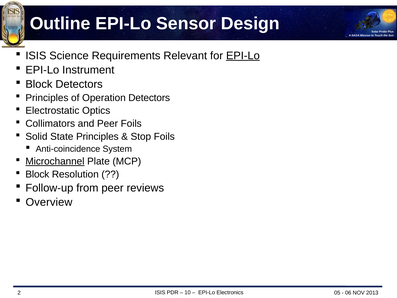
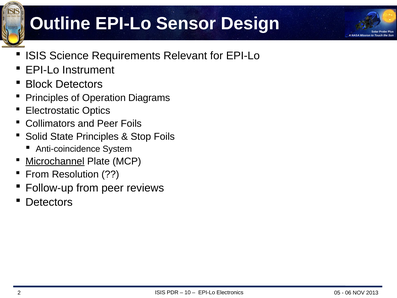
EPI-Lo at (243, 56) underline: present -> none
Operation Detectors: Detectors -> Diagrams
Block at (37, 174): Block -> From
Overview at (49, 202): Overview -> Detectors
